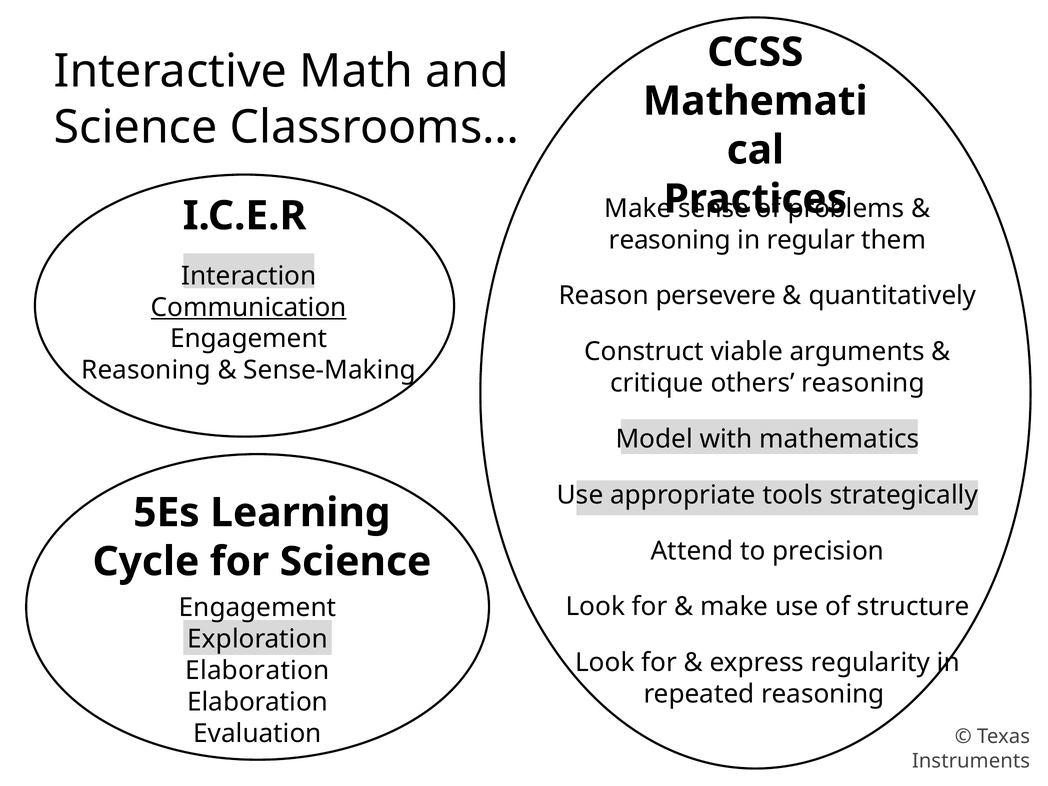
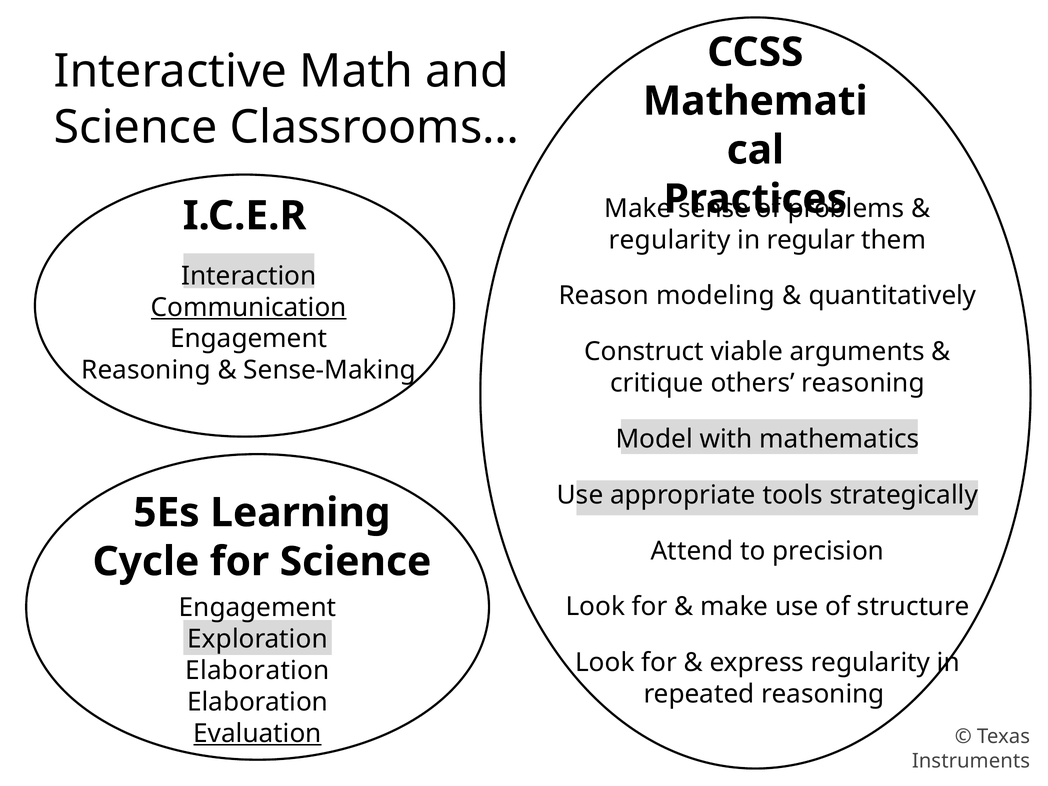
reasoning at (670, 240): reasoning -> regularity
persevere: persevere -> modeling
Evaluation underline: none -> present
